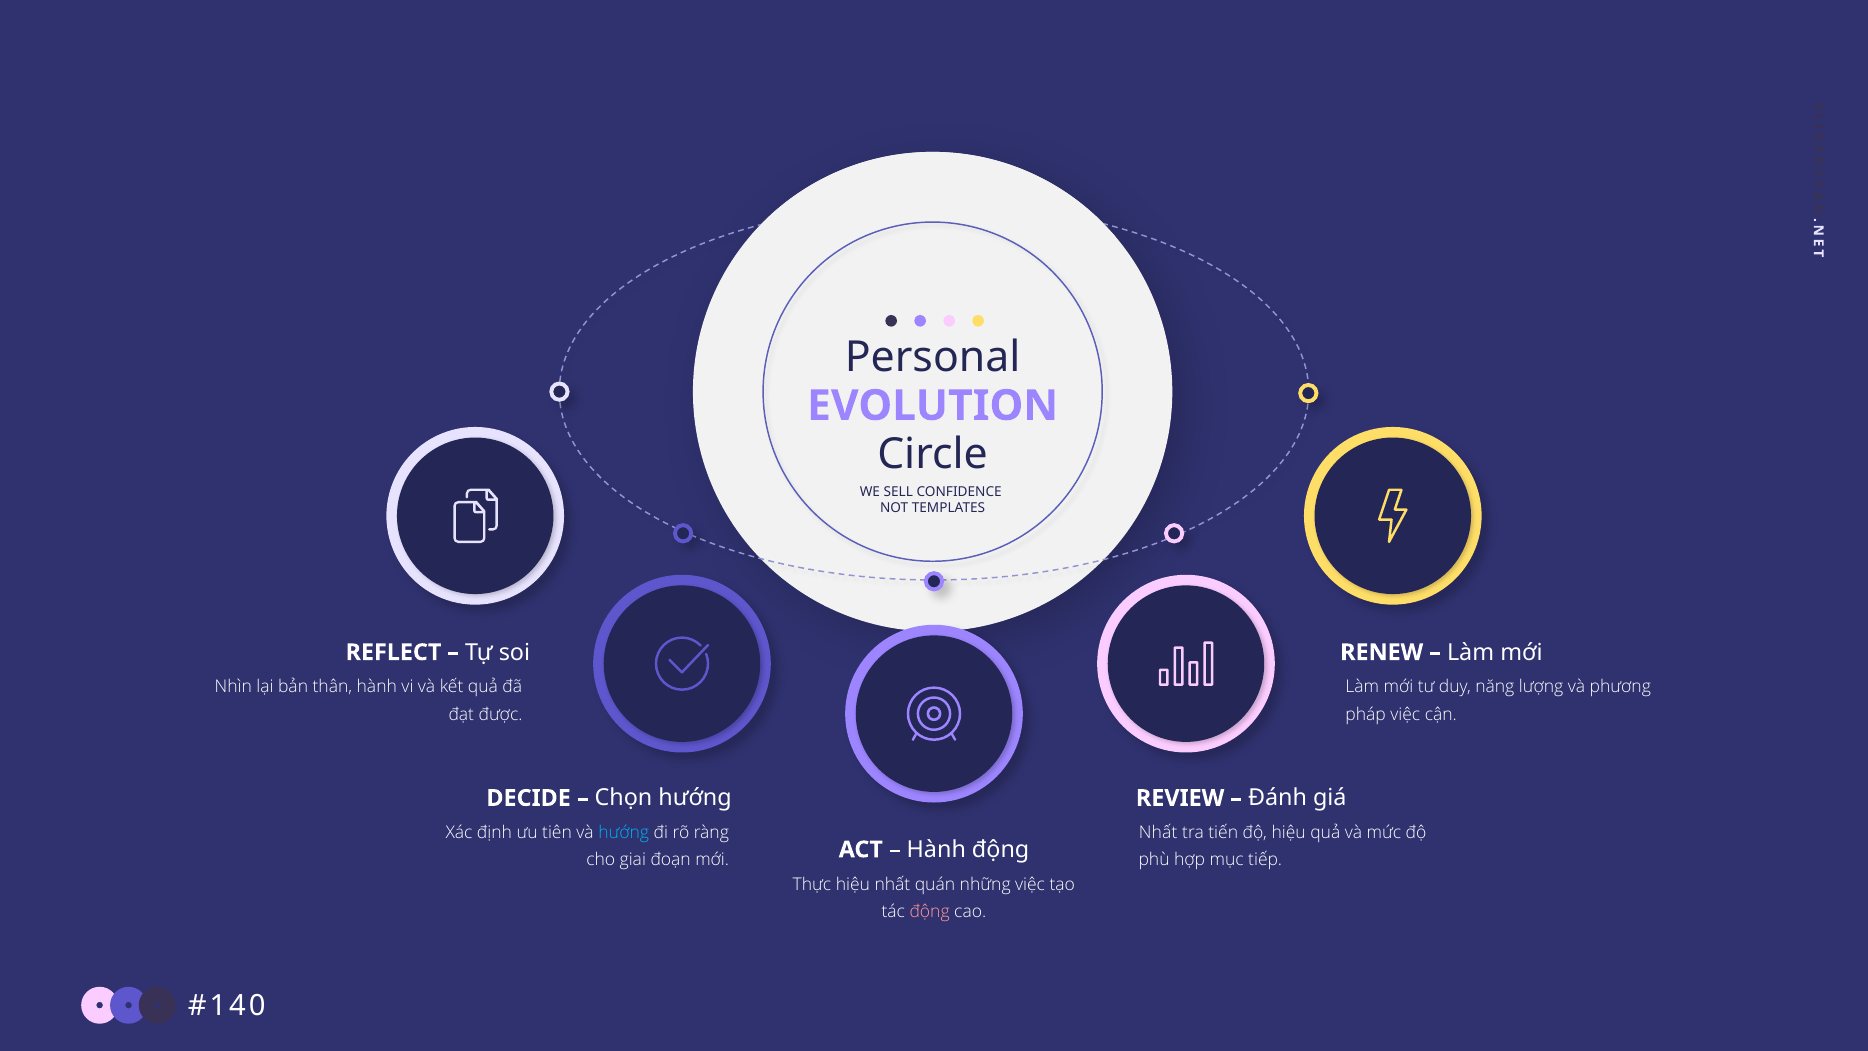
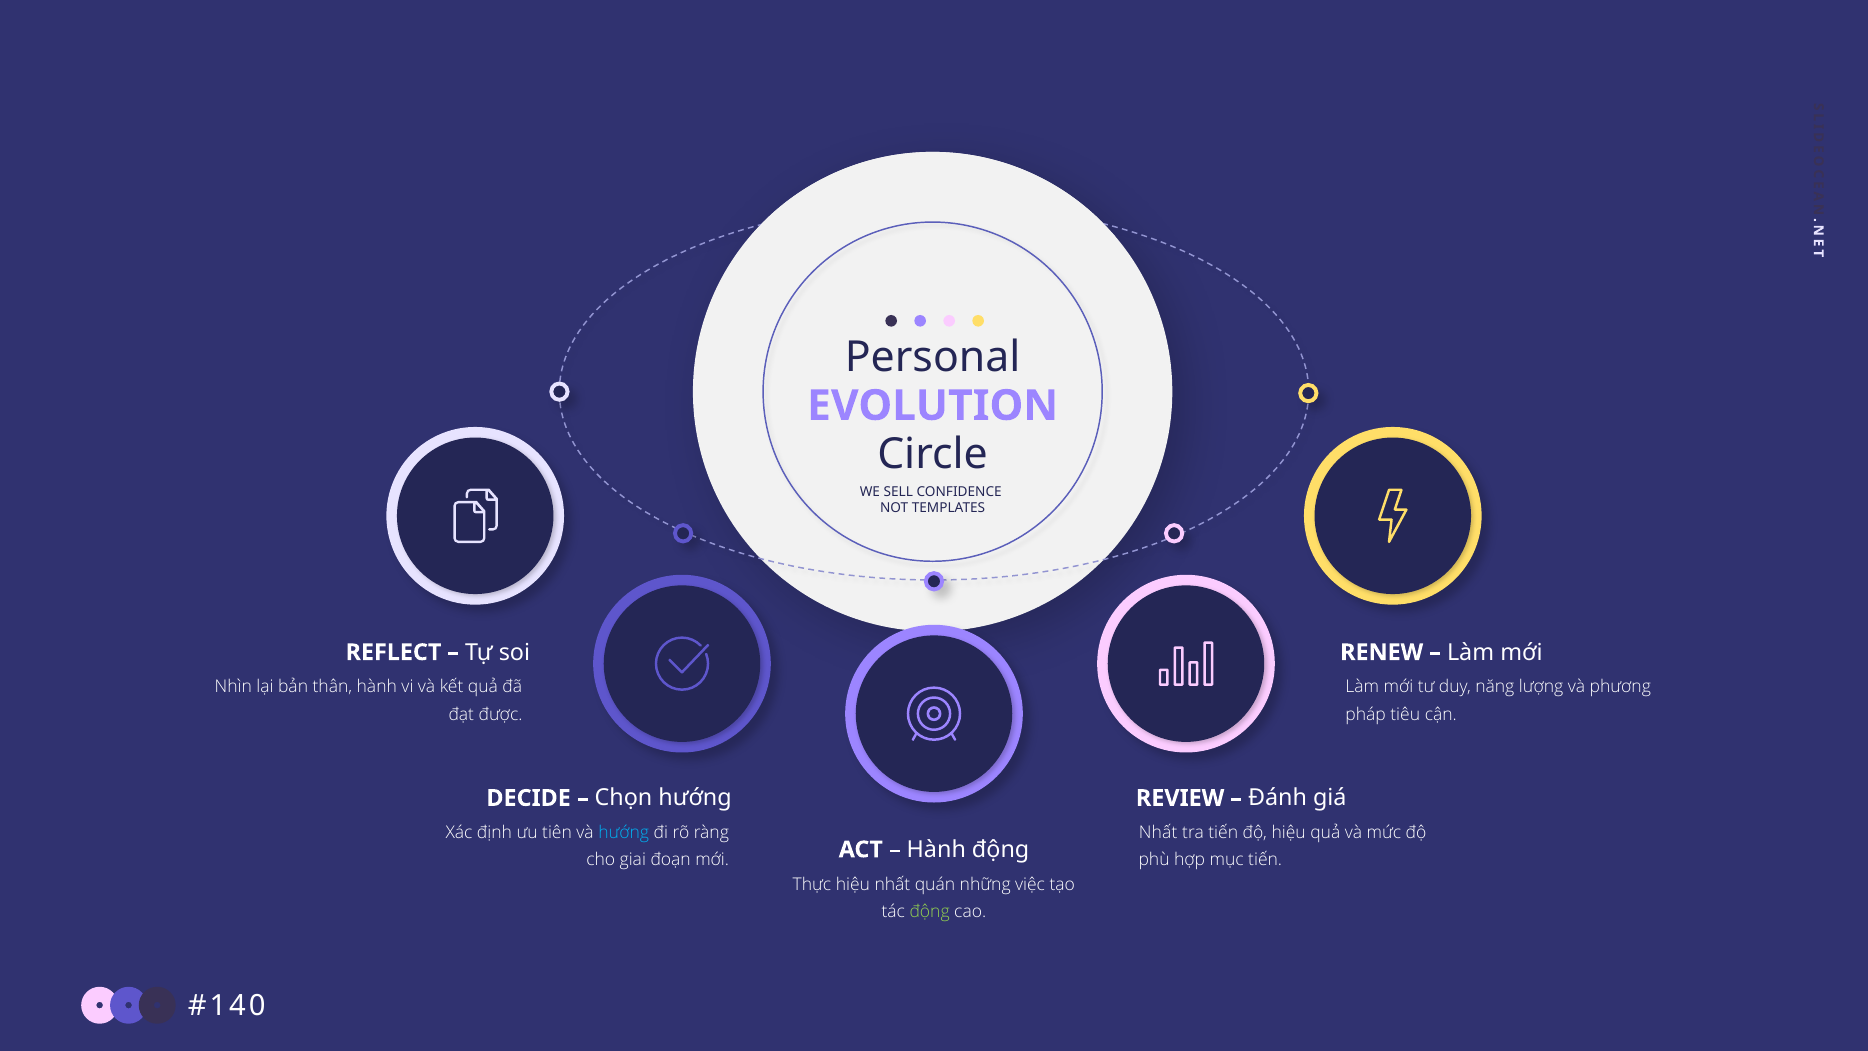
pháp việc: việc -> tiêu
mục tiếp: tiếp -> tiến
động at (930, 911) colour: pink -> light green
